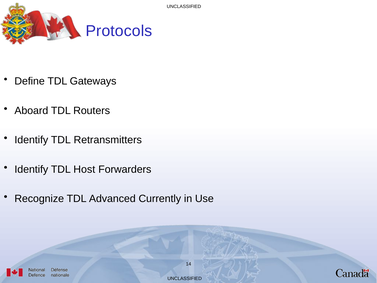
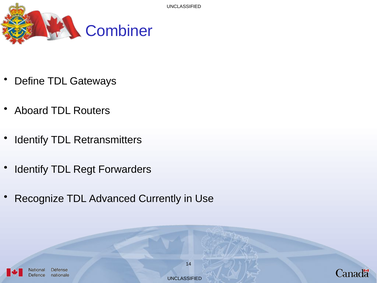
Protocols: Protocols -> Combiner
Host: Host -> Regt
